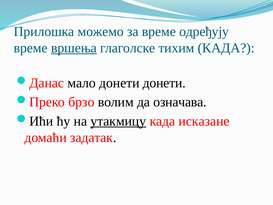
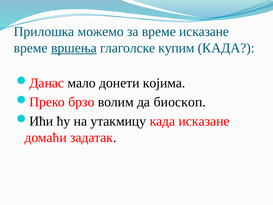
време одређују: одређују -> исказане
тихим: тихим -> купим
донети донети: донети -> којима
означава: означава -> биоскоп
утакмицу underline: present -> none
